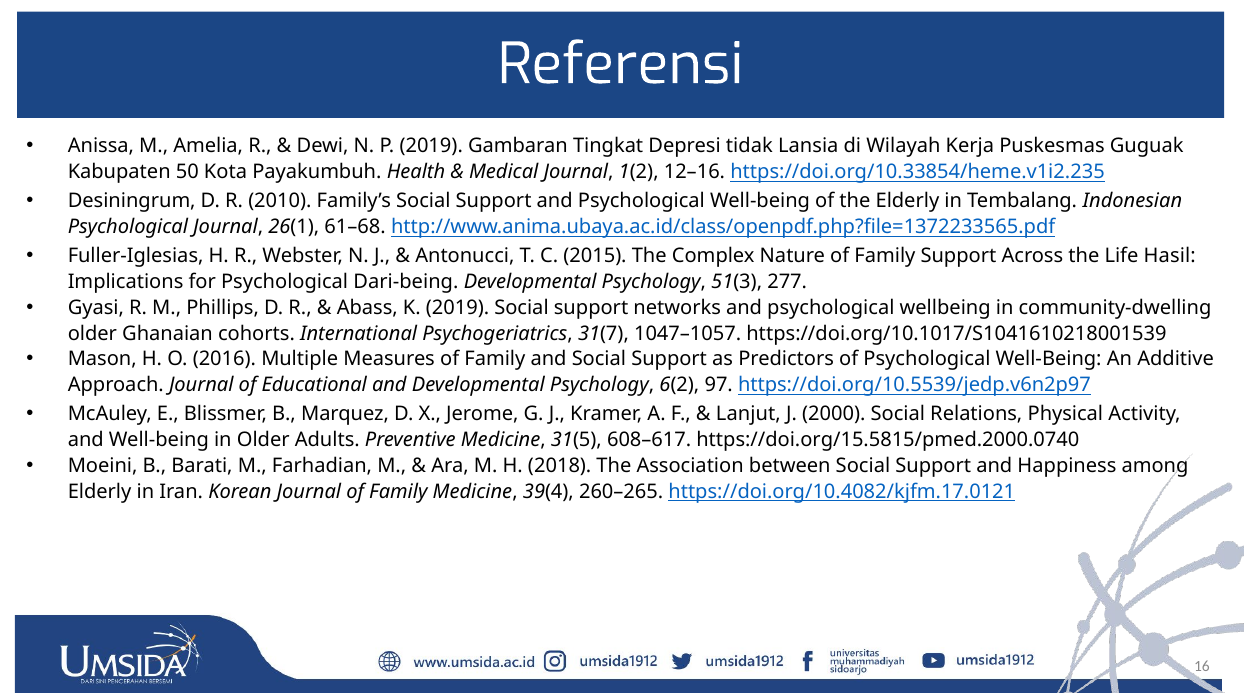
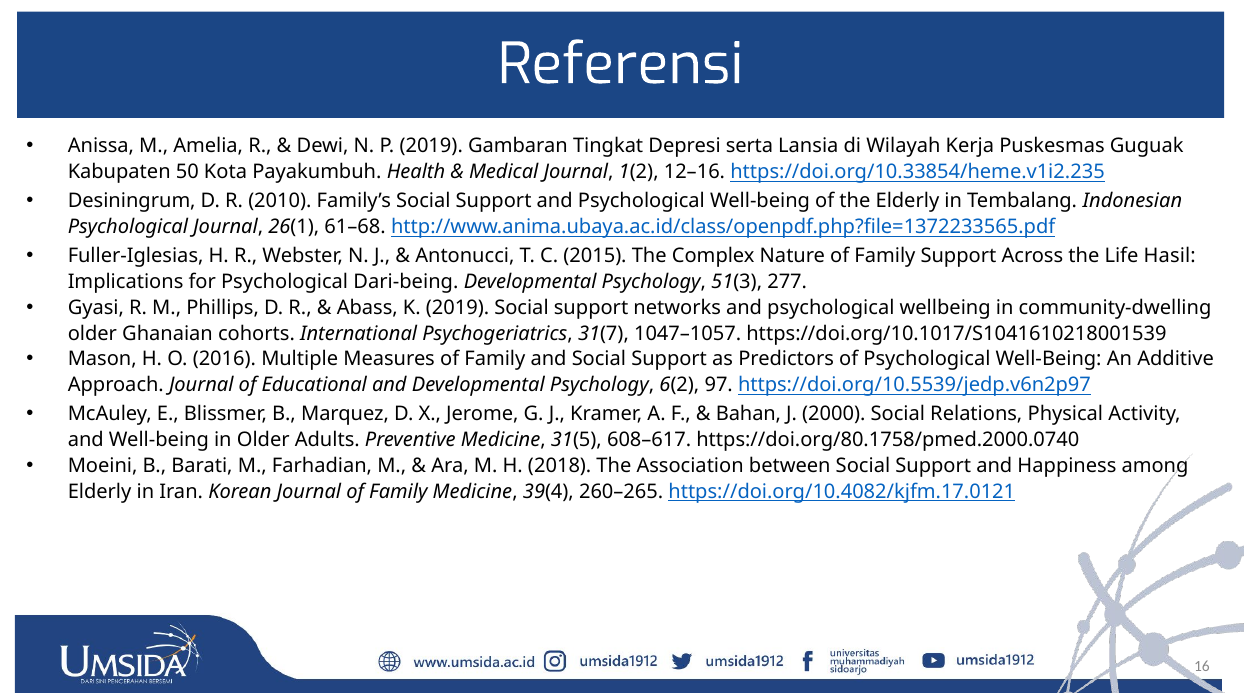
tidak: tidak -> serta
Lanjut: Lanjut -> Bahan
https://doi.org/15.5815/pmed.2000.0740: https://doi.org/15.5815/pmed.2000.0740 -> https://doi.org/80.1758/pmed.2000.0740
